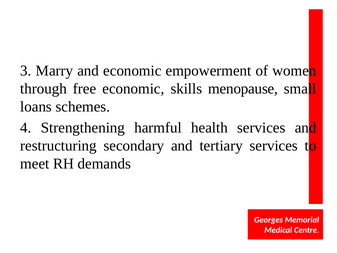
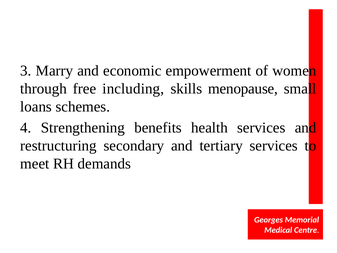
free economic: economic -> including
harmful: harmful -> benefits
